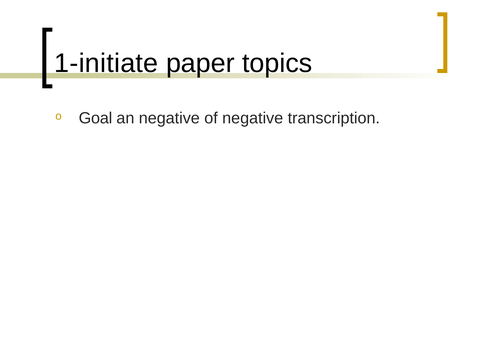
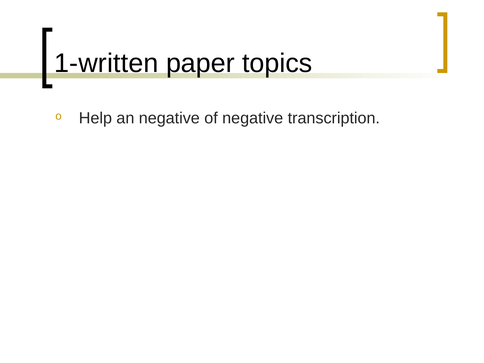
1-initiate: 1-initiate -> 1-written
Goal: Goal -> Help
